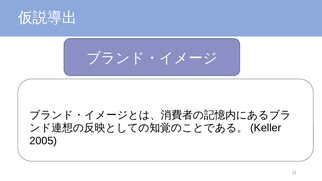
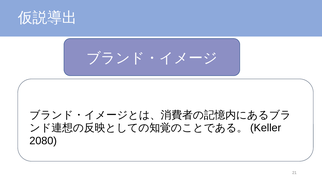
2005: 2005 -> 2080
